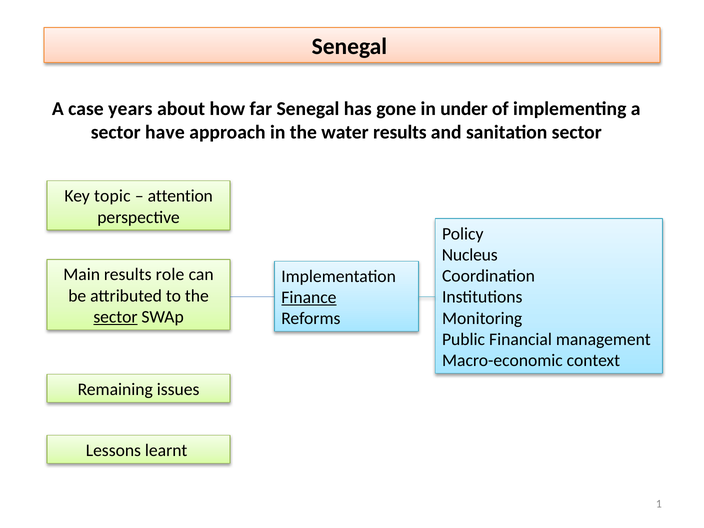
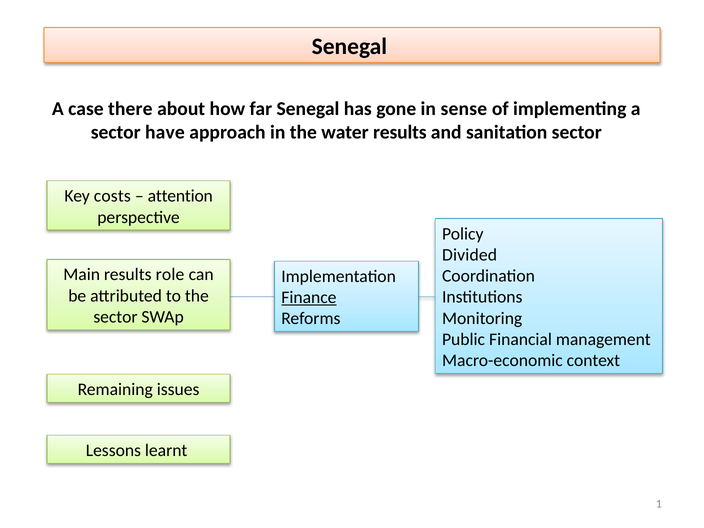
years: years -> there
under: under -> sense
topic: topic -> costs
Nucleus: Nucleus -> Divided
sector at (115, 317) underline: present -> none
